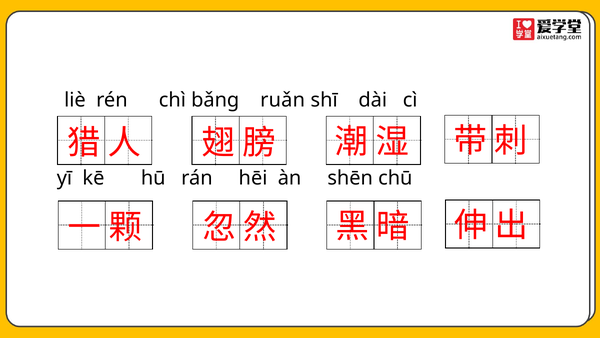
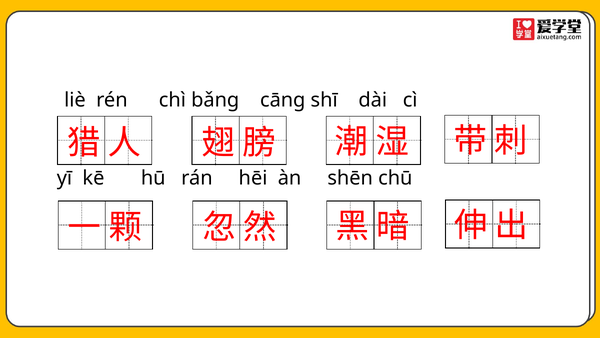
ruǎn: ruǎn -> cāng
